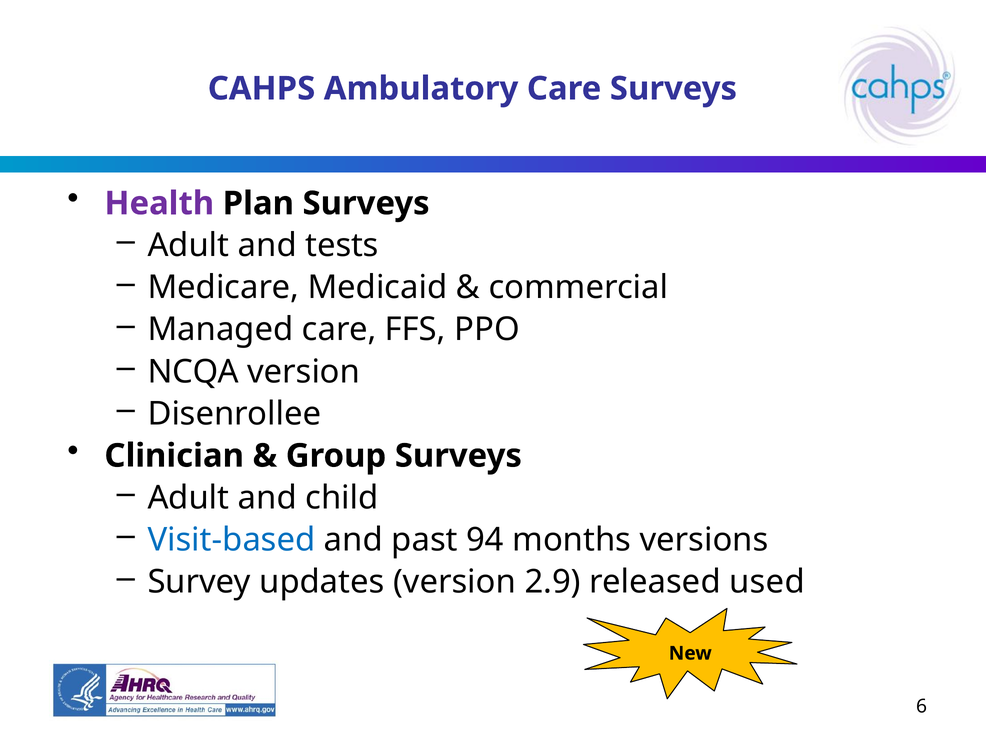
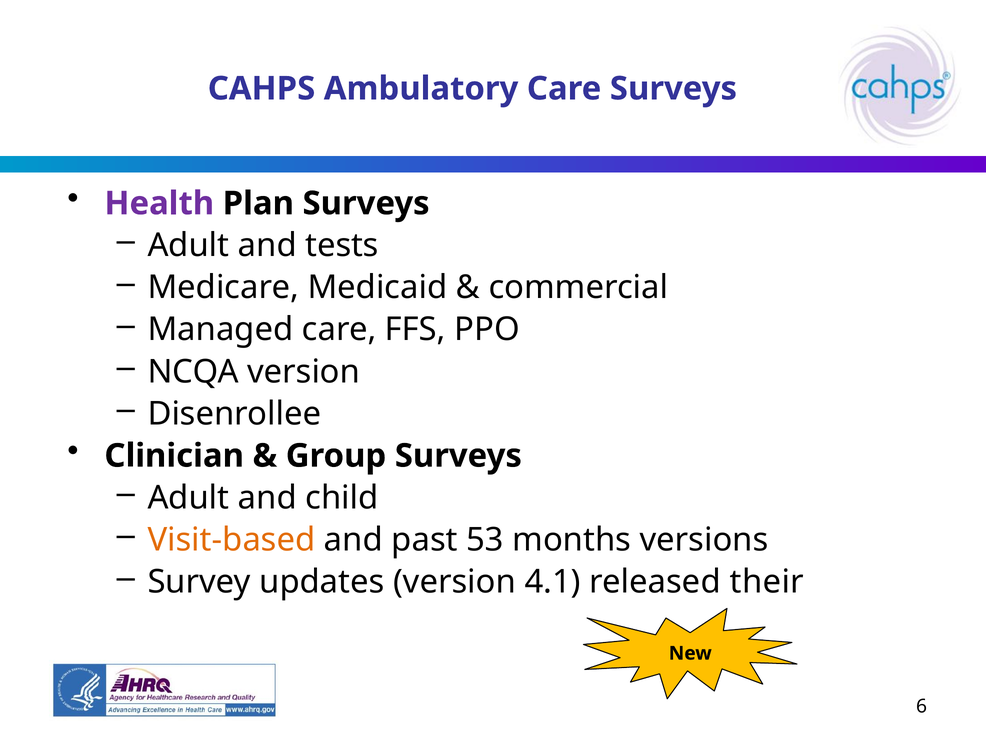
Visit-based colour: blue -> orange
94: 94 -> 53
2.9: 2.9 -> 4.1
used: used -> their
